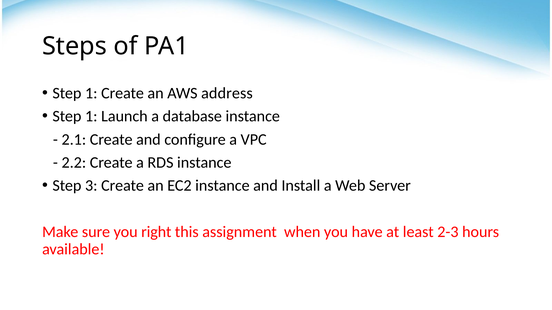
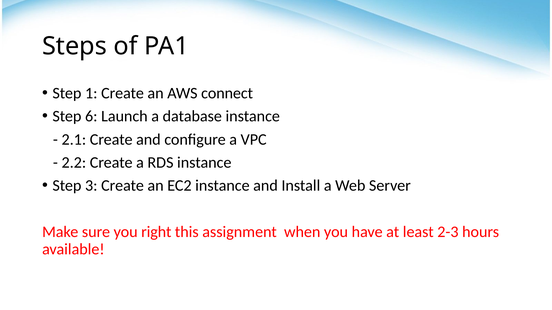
address: address -> connect
1 at (91, 116): 1 -> 6
